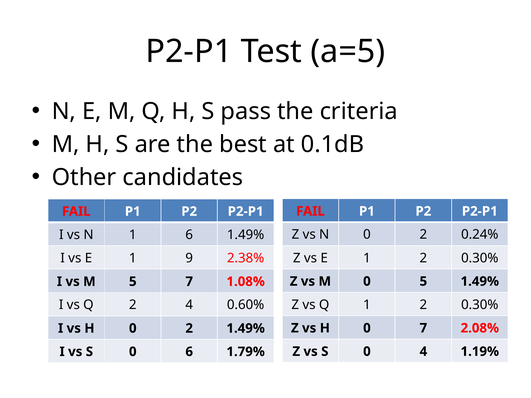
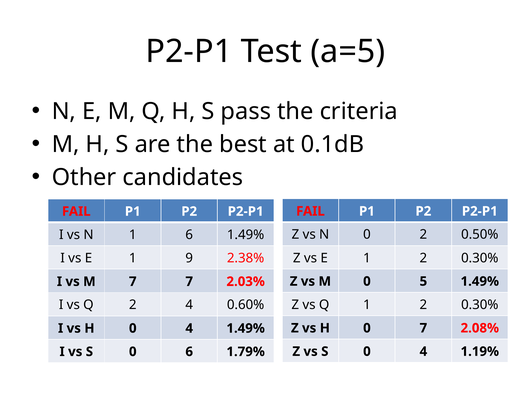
0.24%: 0.24% -> 0.50%
M 5: 5 -> 7
1.08%: 1.08% -> 2.03%
H 0 2: 2 -> 4
